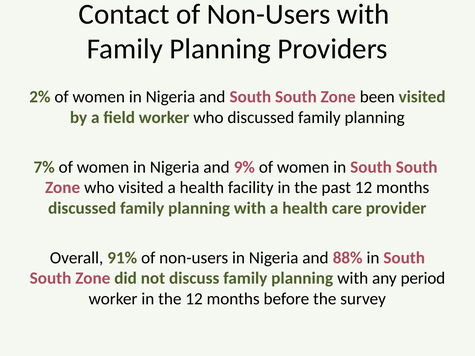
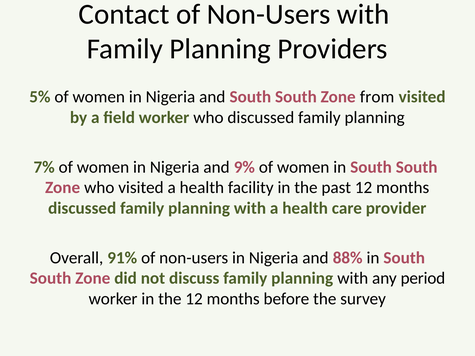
2%: 2% -> 5%
been: been -> from
